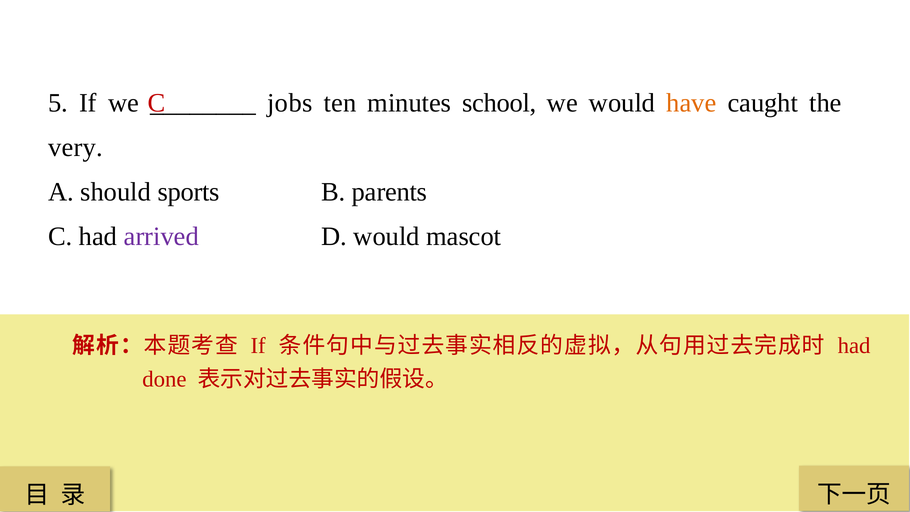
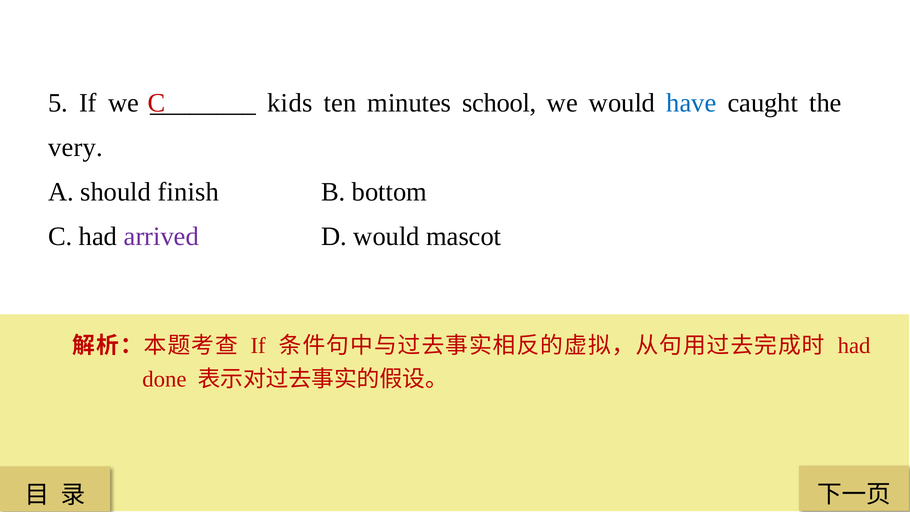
jobs: jobs -> kids
have colour: orange -> blue
sports: sports -> finish
parents: parents -> bottom
